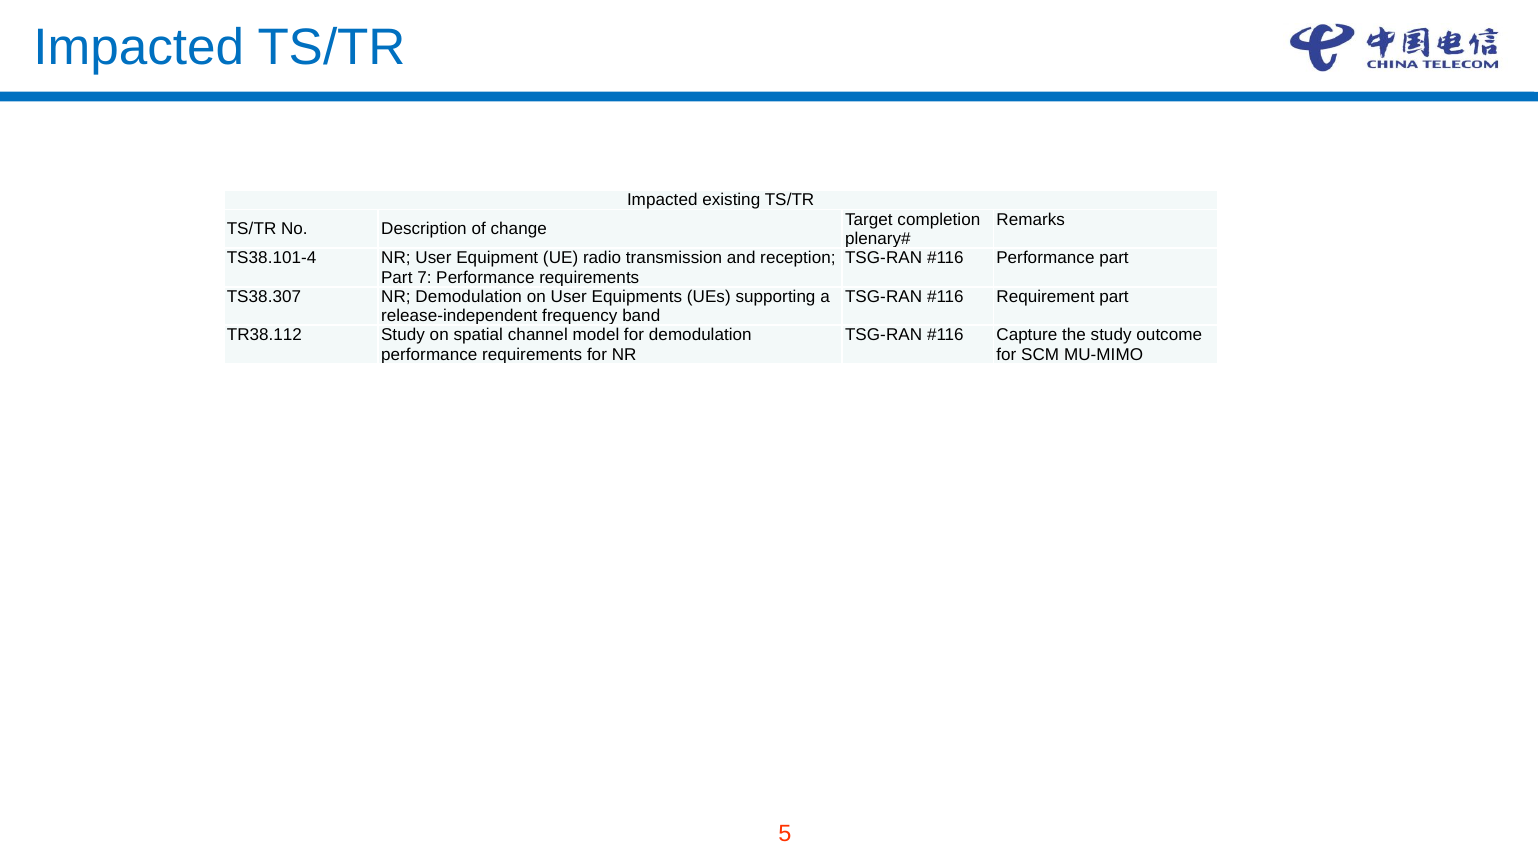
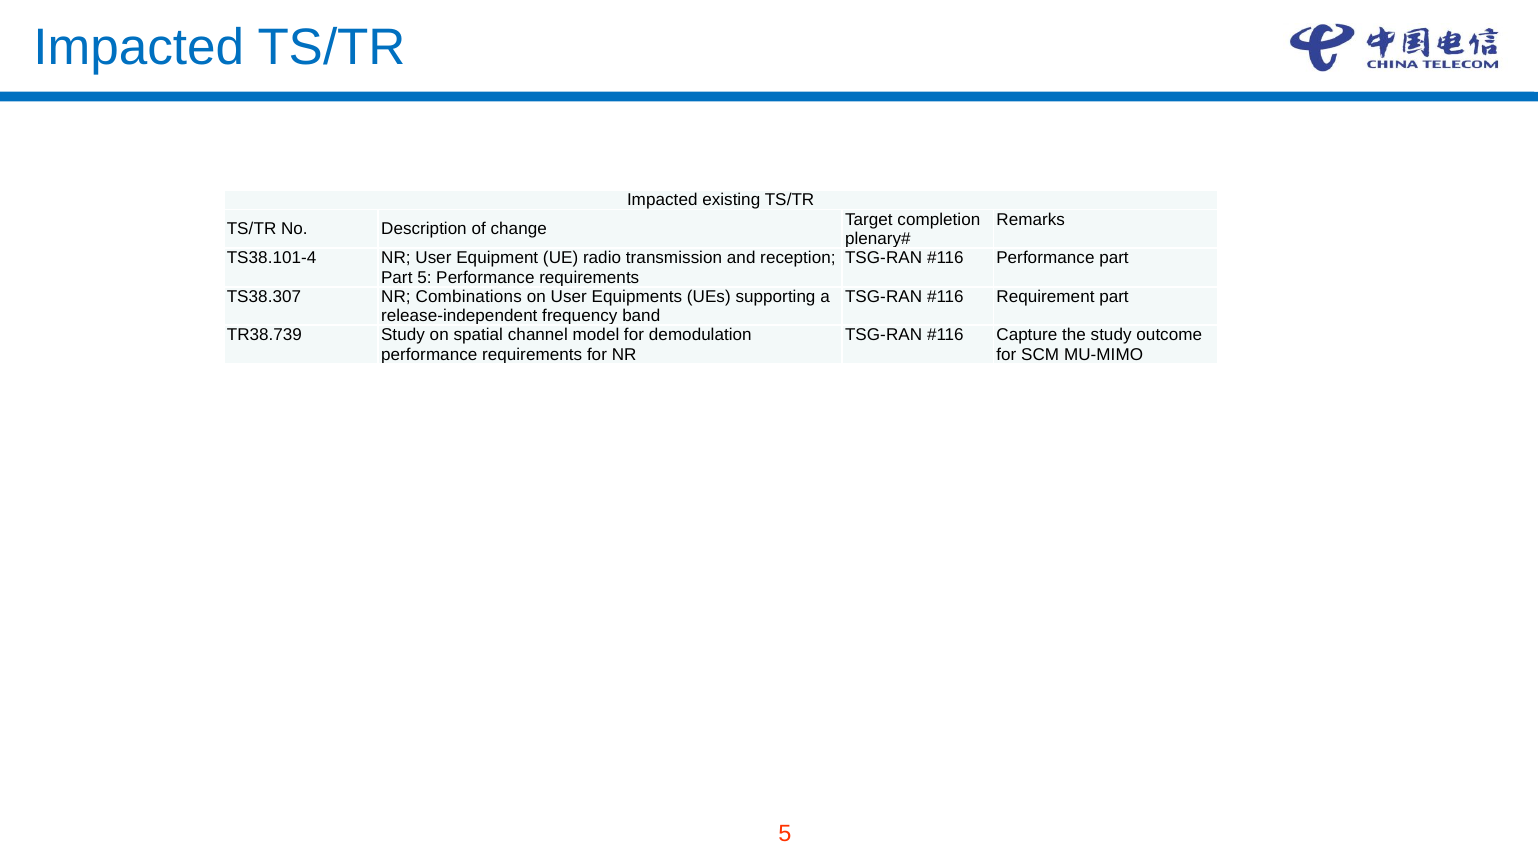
Part 7: 7 -> 5
NR Demodulation: Demodulation -> Combinations
TR38.112: TR38.112 -> TR38.739
